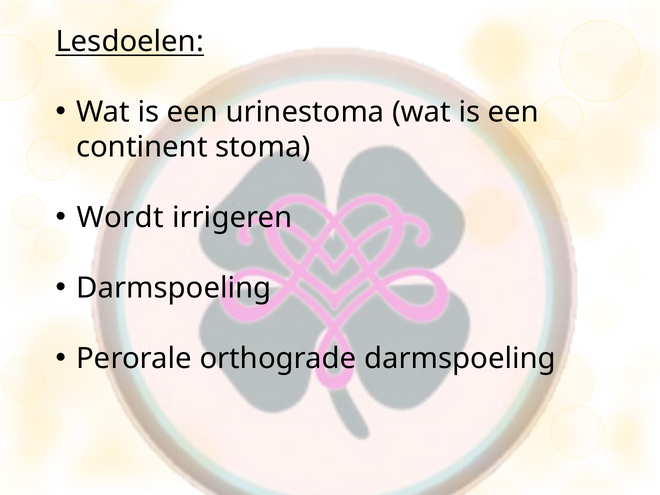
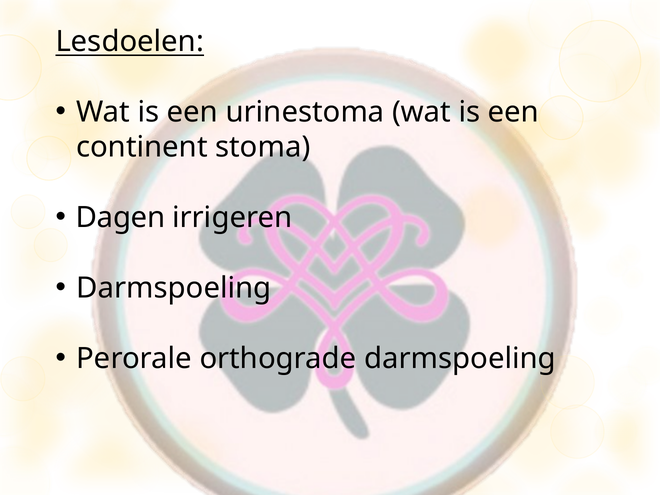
Wordt: Wordt -> Dagen
